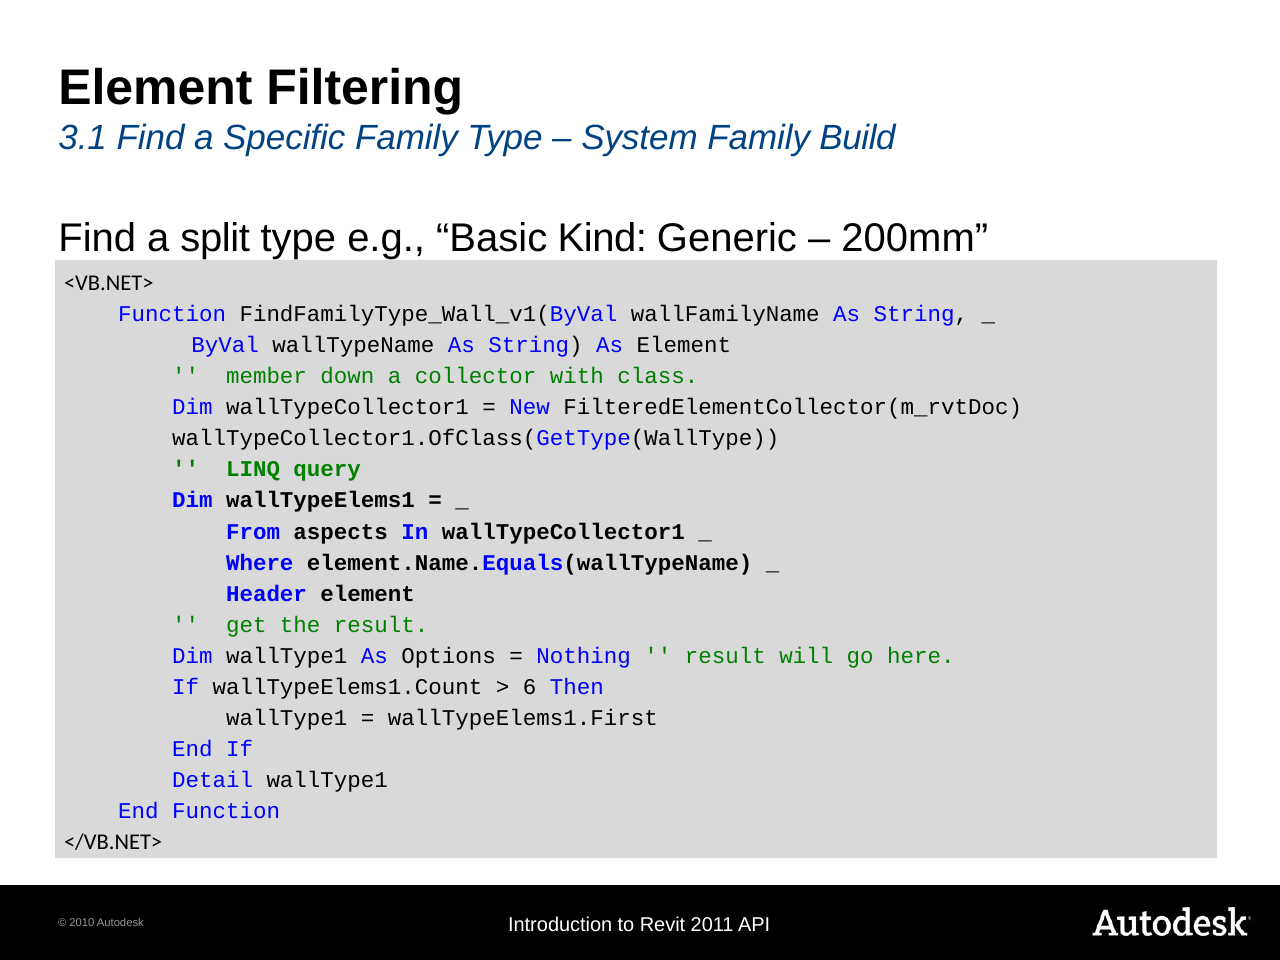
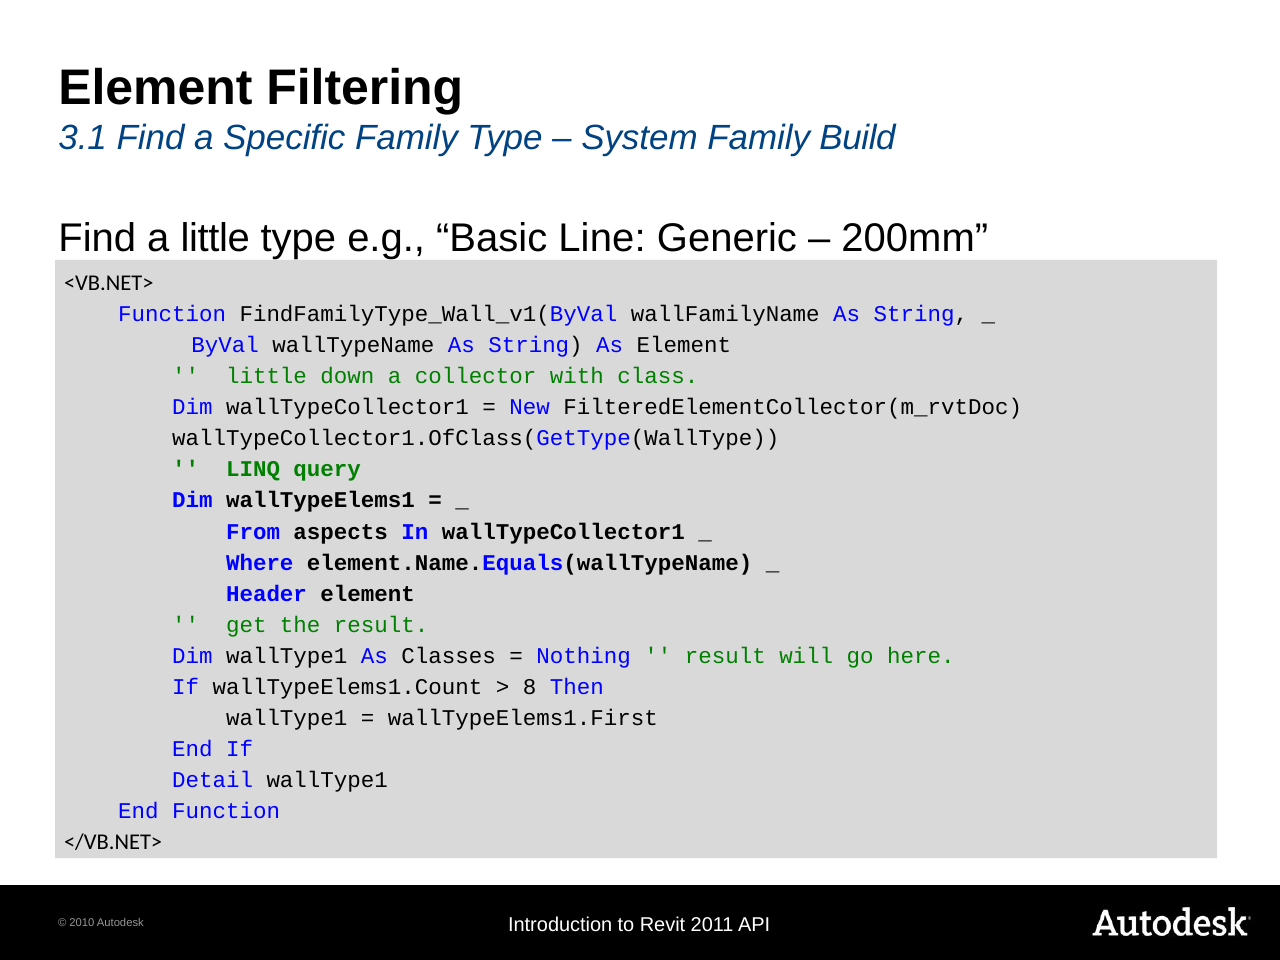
a split: split -> little
Kind: Kind -> Line
member at (267, 376): member -> little
Options: Options -> Classes
6: 6 -> 8
